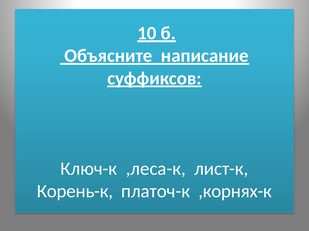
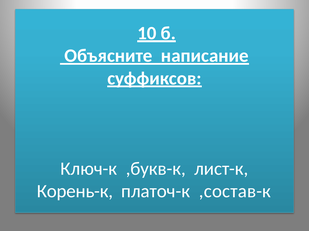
,леса-к: ,леса-к -> ,букв-к
,корнях-к: ,корнях-к -> ,состав-к
